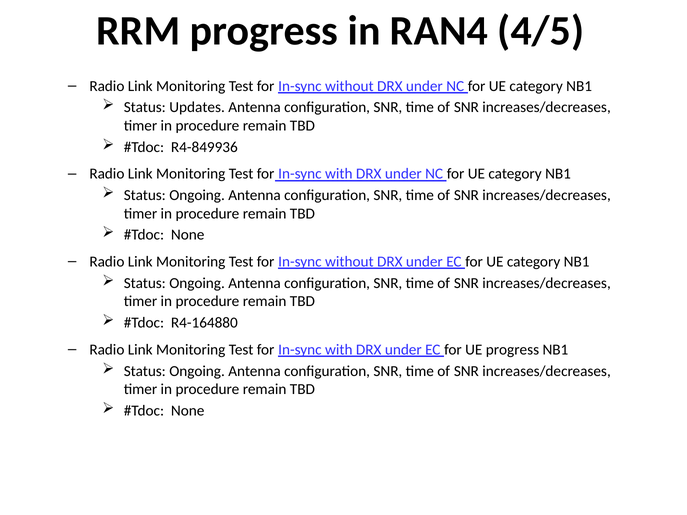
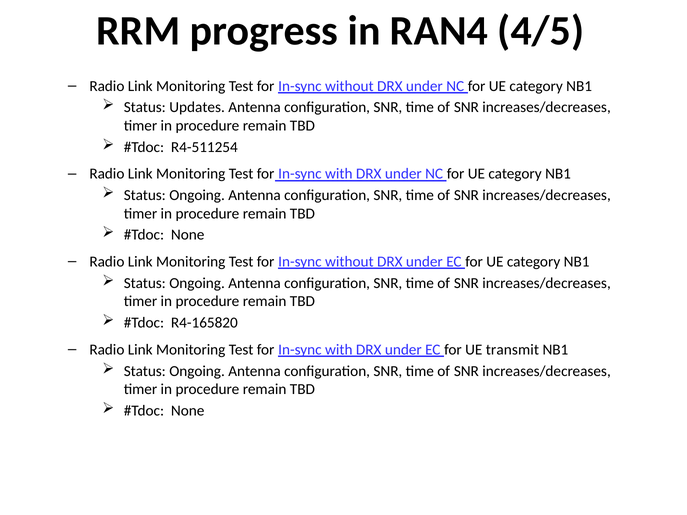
R4-849936: R4-849936 -> R4-511254
R4-164880: R4-164880 -> R4-165820
UE progress: progress -> transmit
